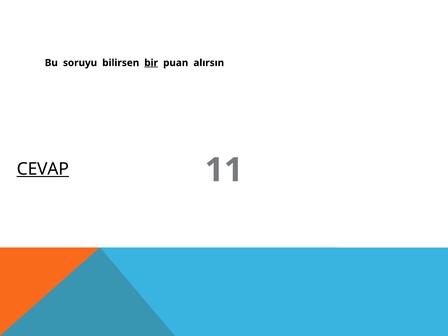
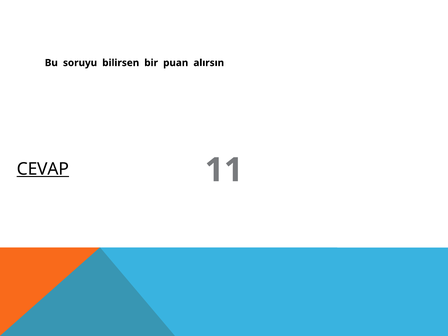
bir underline: present -> none
